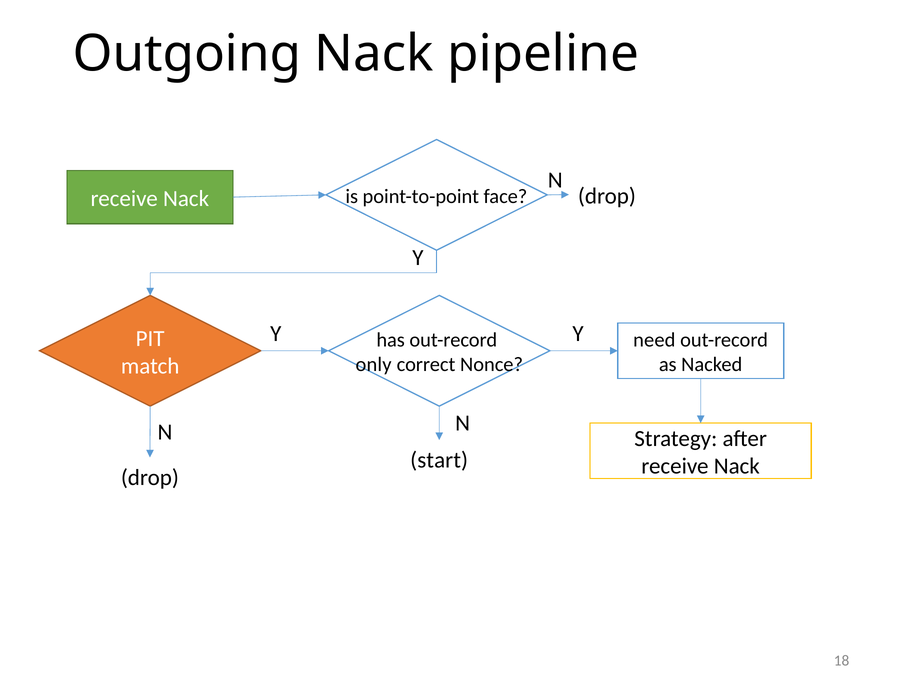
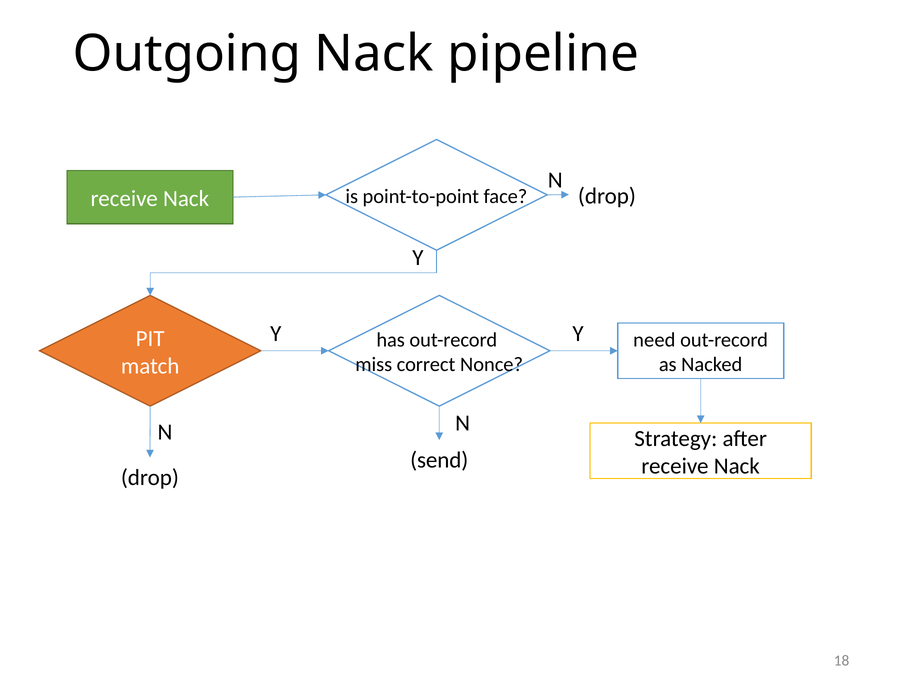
only: only -> miss
start: start -> send
